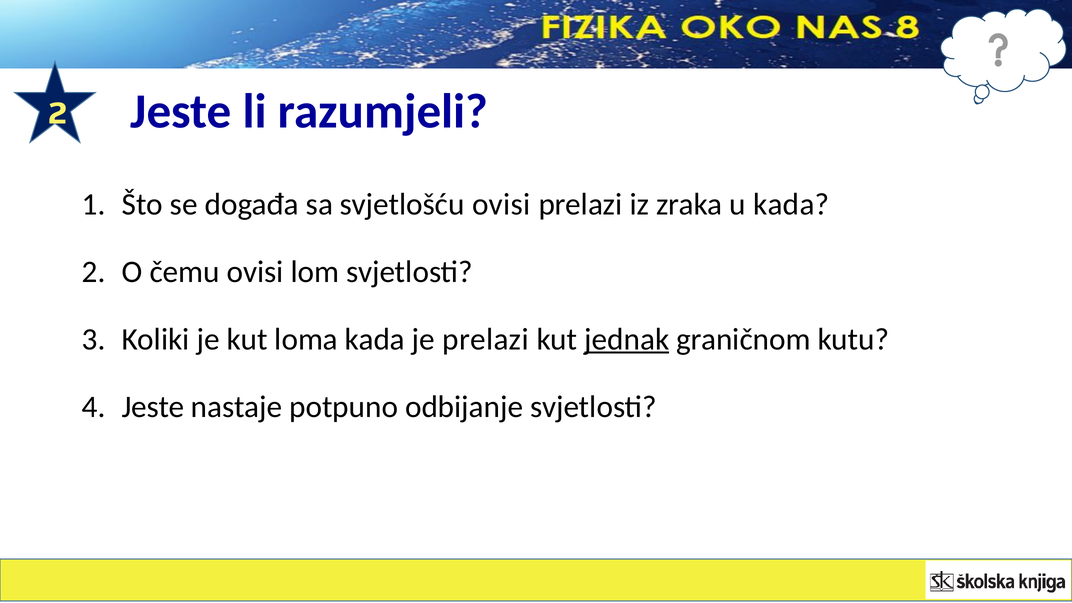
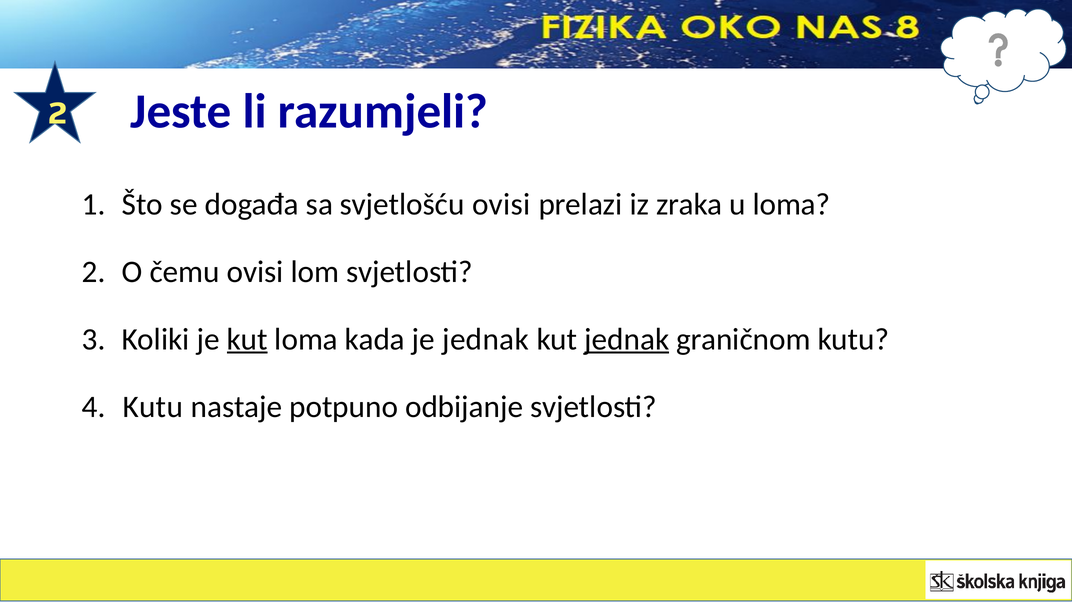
u kada: kada -> loma
kut at (247, 339) underline: none -> present
je prelazi: prelazi -> jednak
Jeste at (153, 407): Jeste -> Kutu
